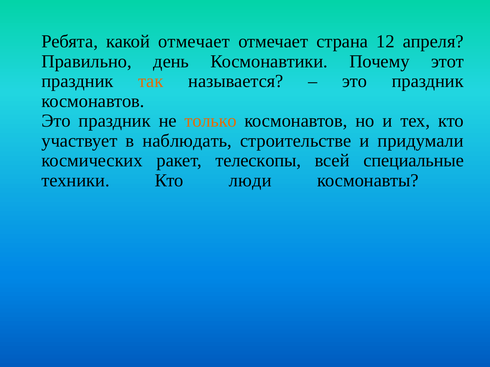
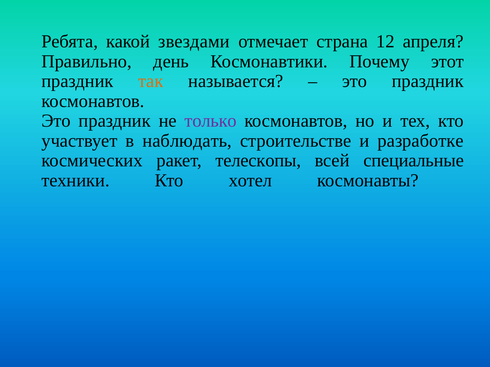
какой отмечает: отмечает -> звездами
только colour: orange -> purple
придумали: придумали -> разработке
люди: люди -> хотел
